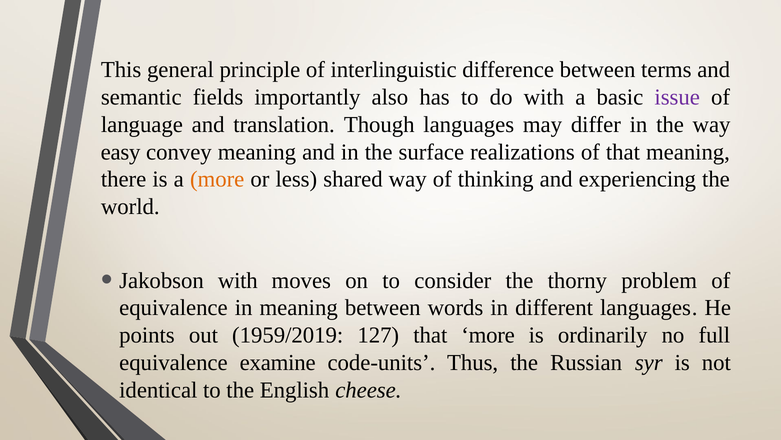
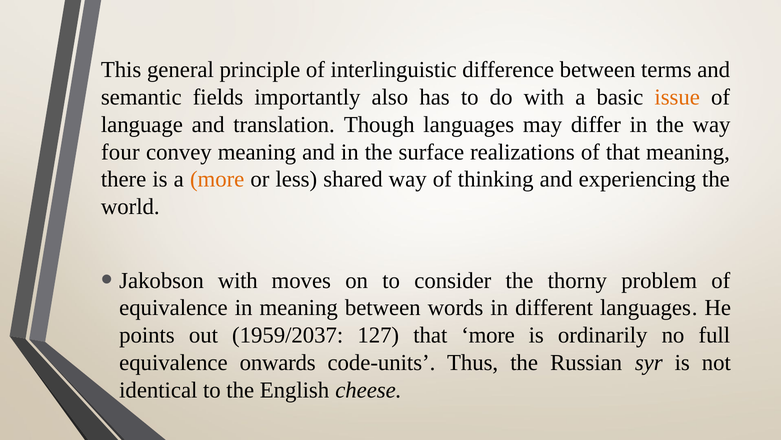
issue colour: purple -> orange
easy: easy -> four
1959/2019: 1959/2019 -> 1959/2037
examine: examine -> onwards
